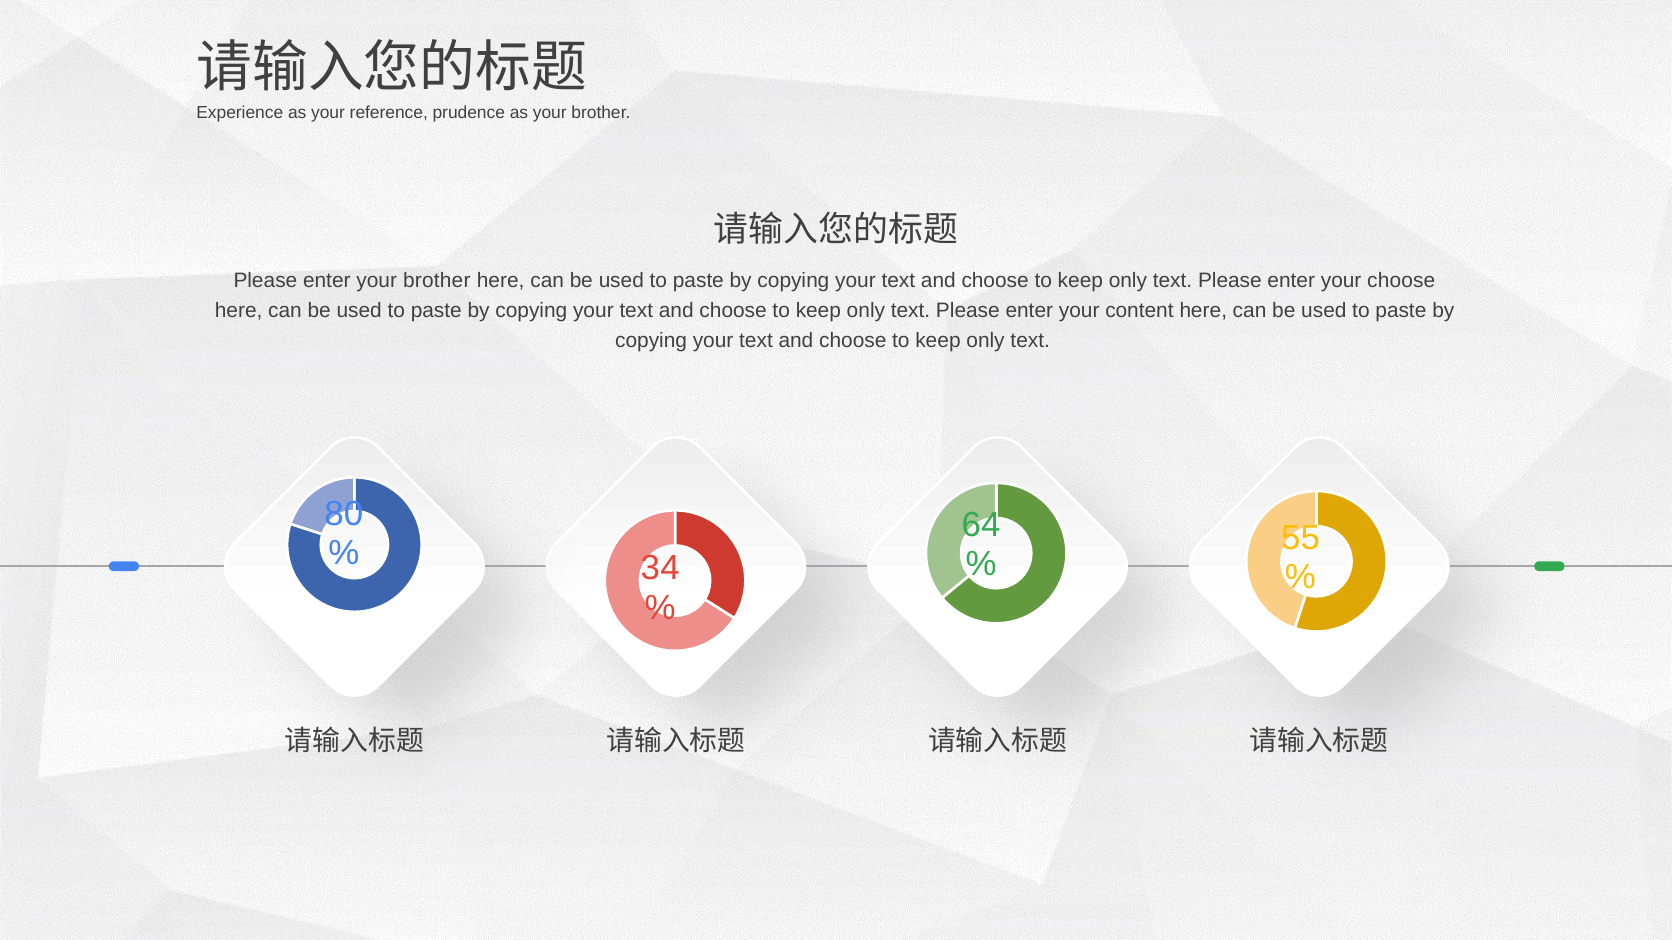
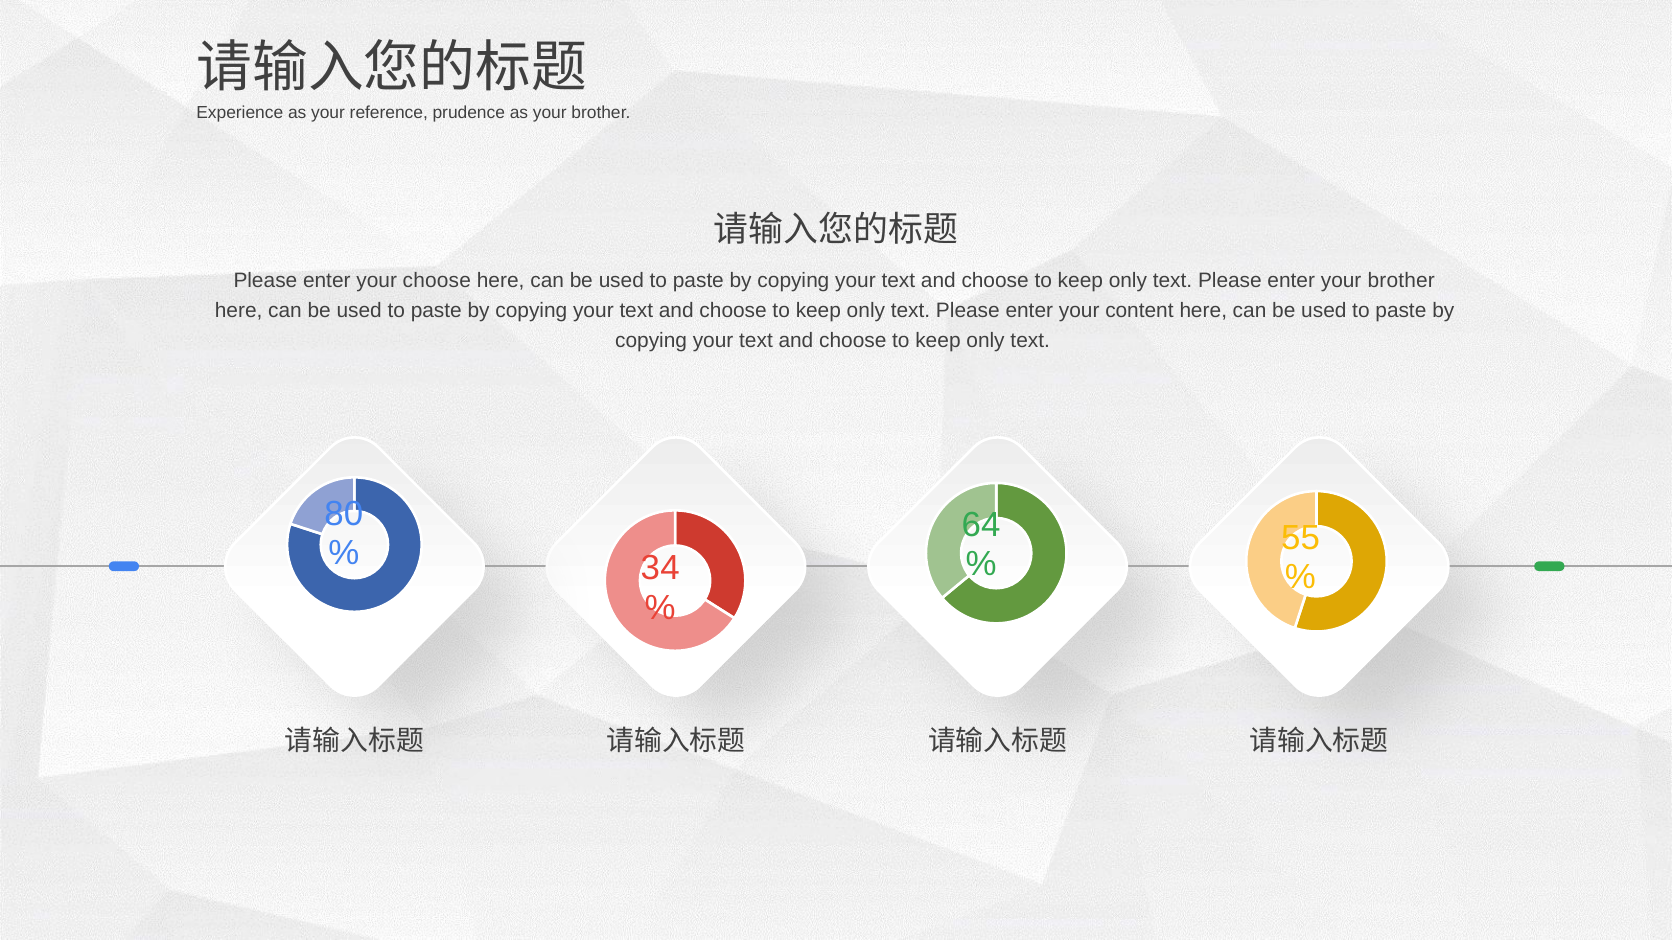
enter your brother: brother -> choose
enter your choose: choose -> brother
